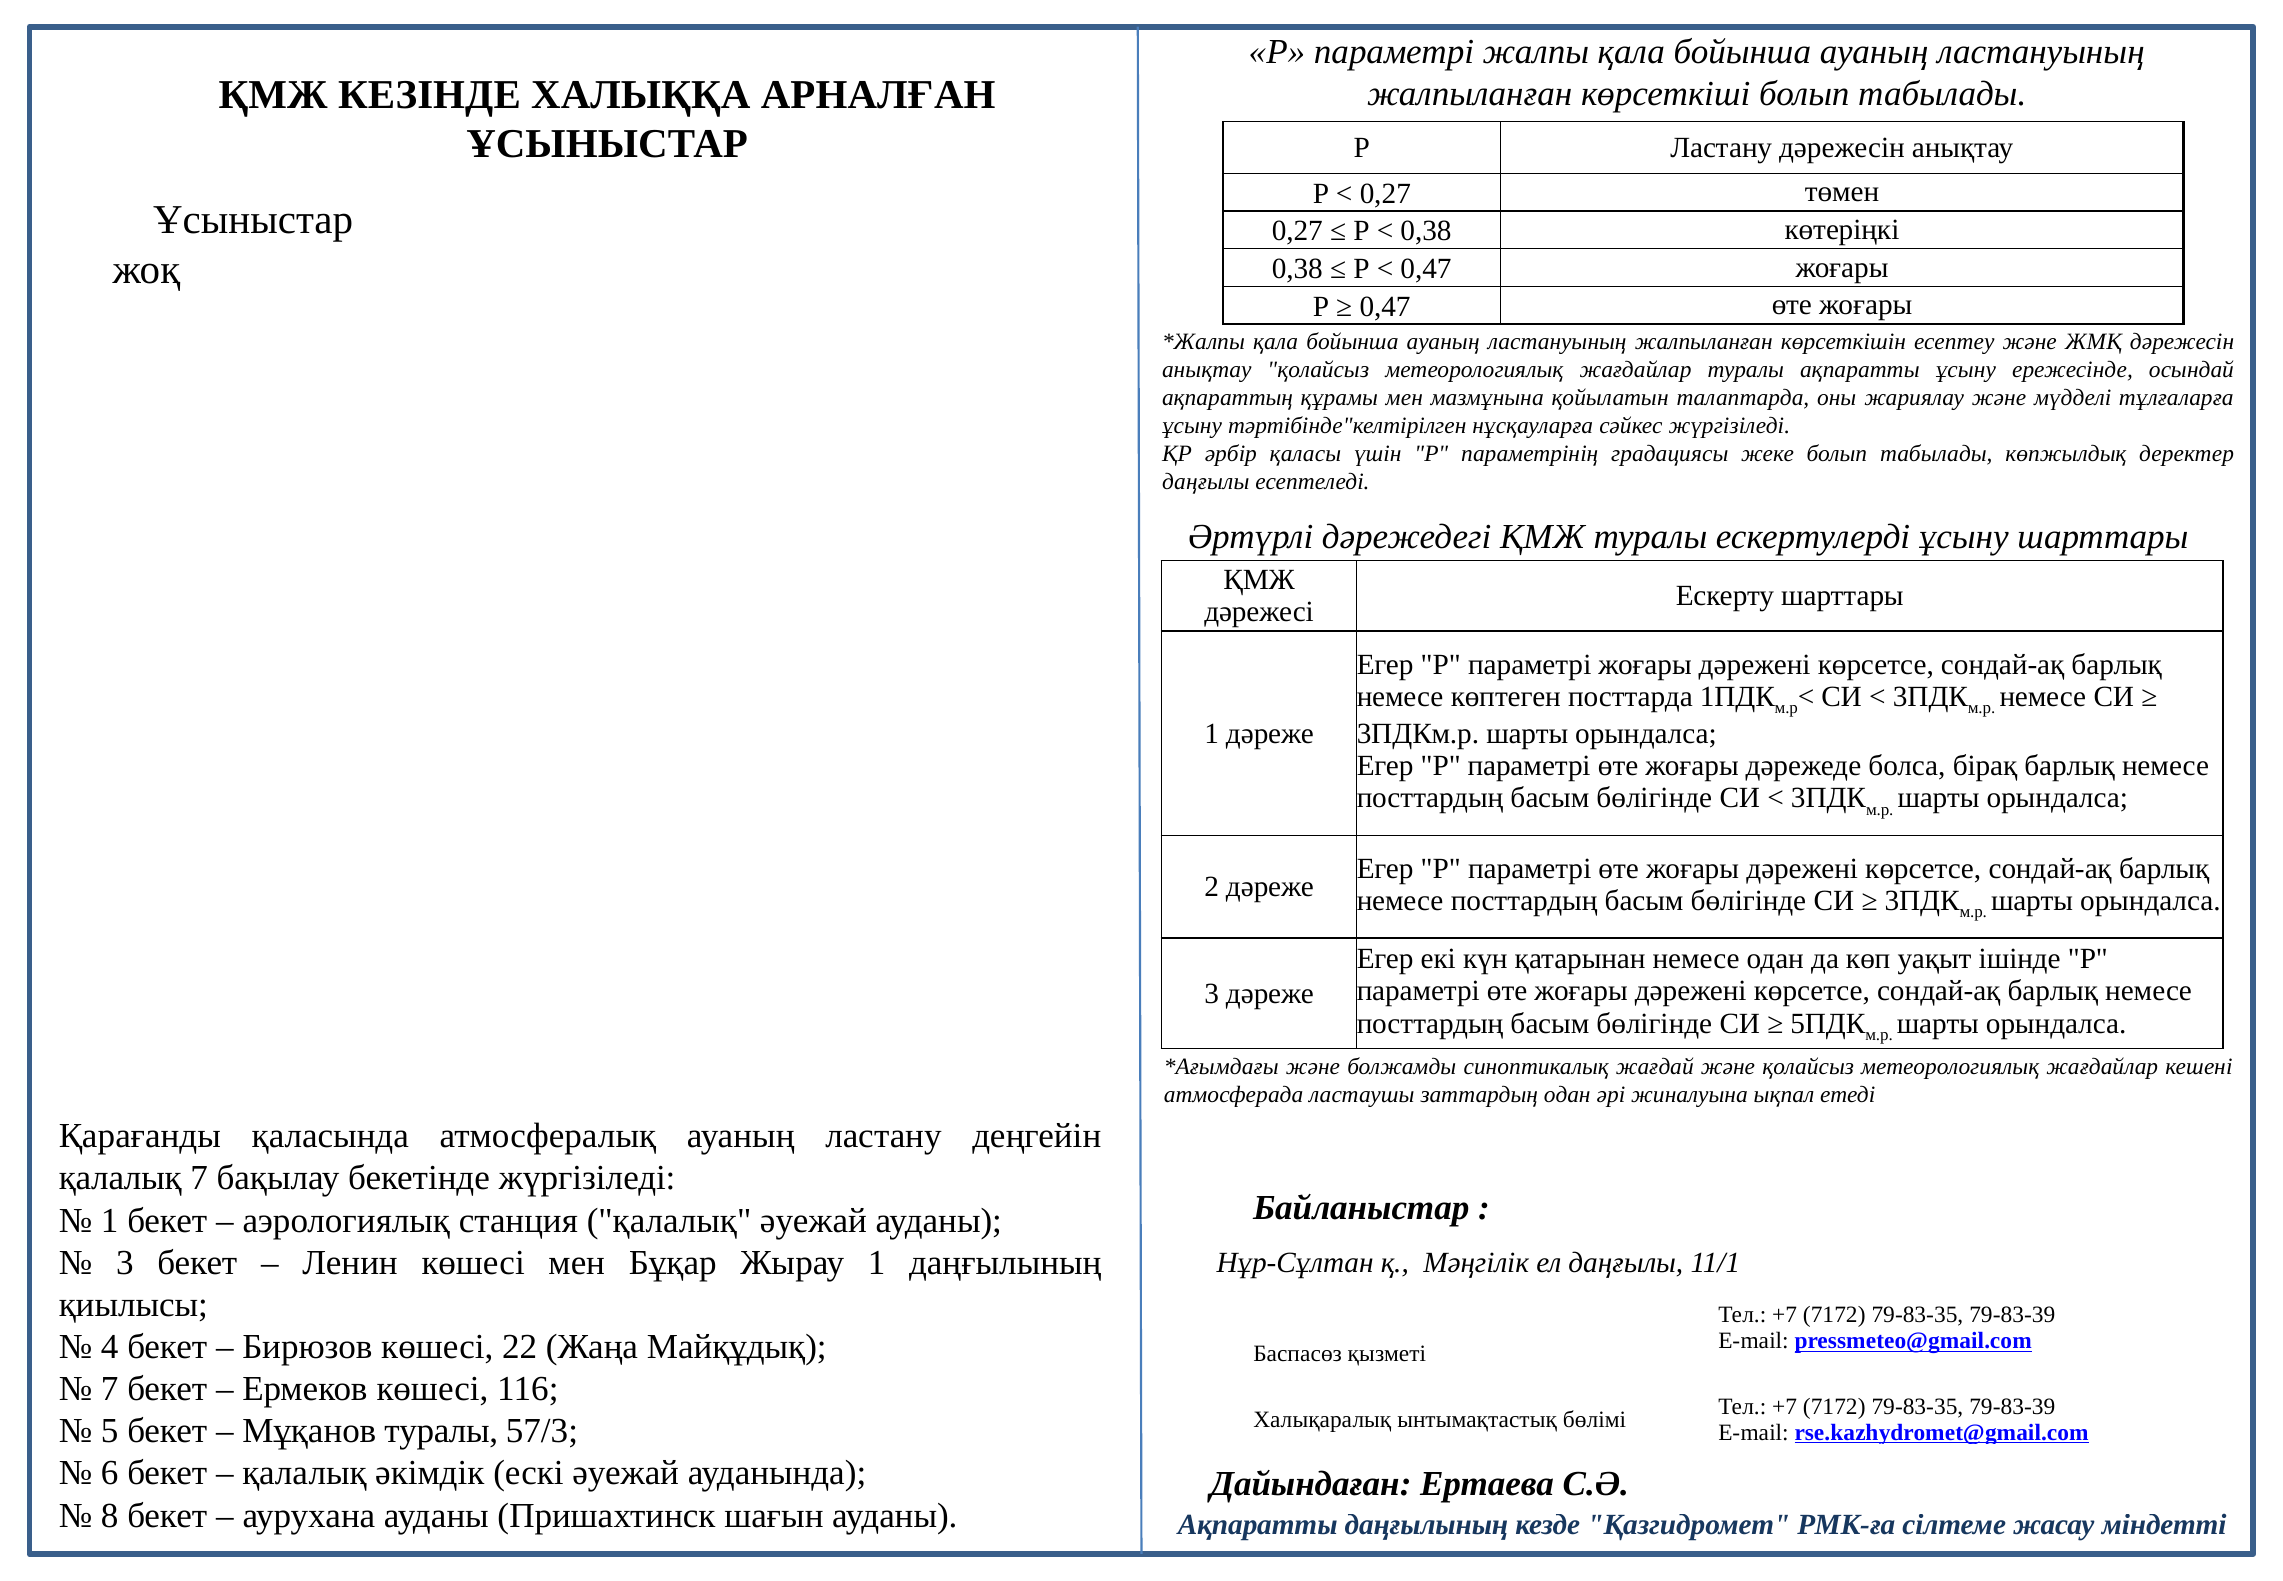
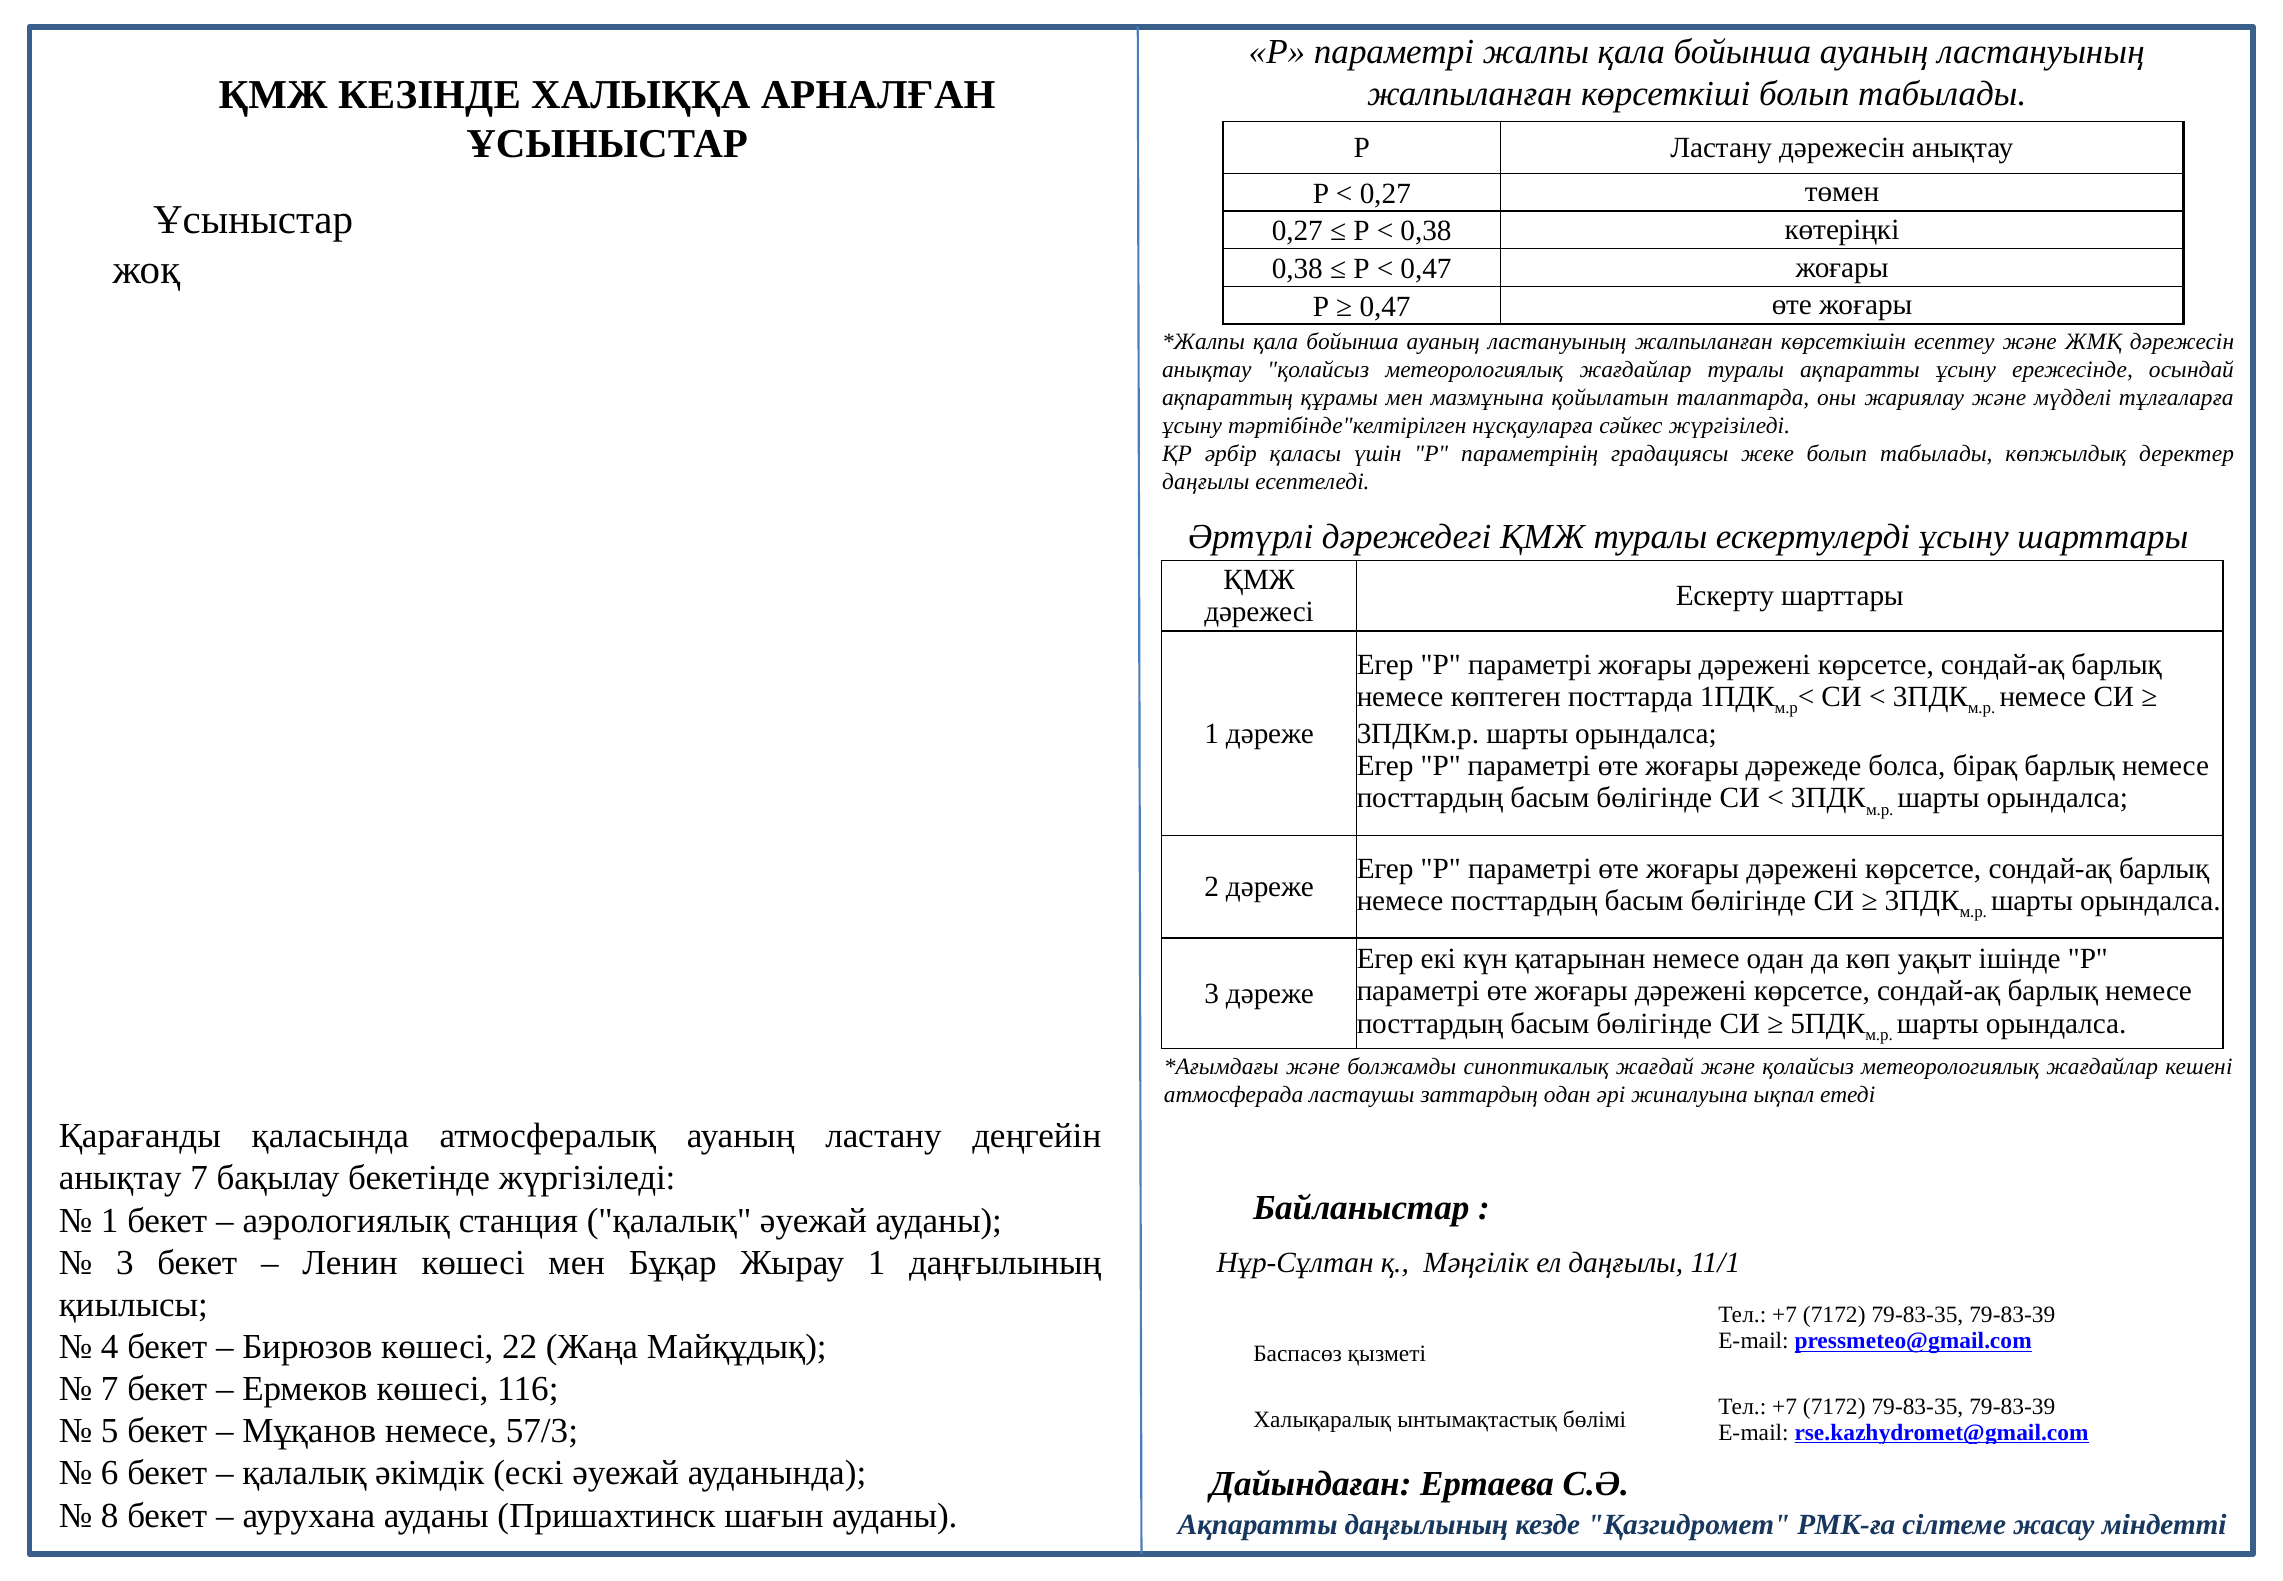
қалалық at (120, 1178): қалалық -> анықтау
Мұқанов туралы: туралы -> немесе
